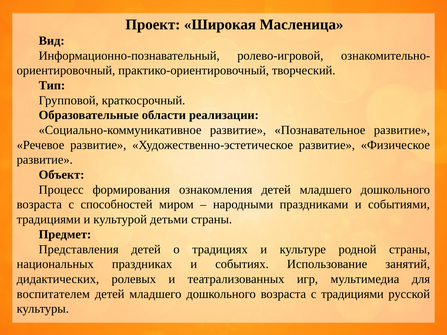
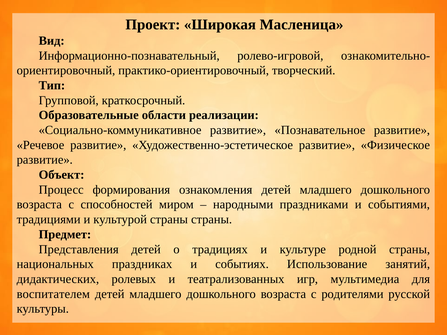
культурой детьми: детьми -> страны
с традициями: традициями -> родителями
